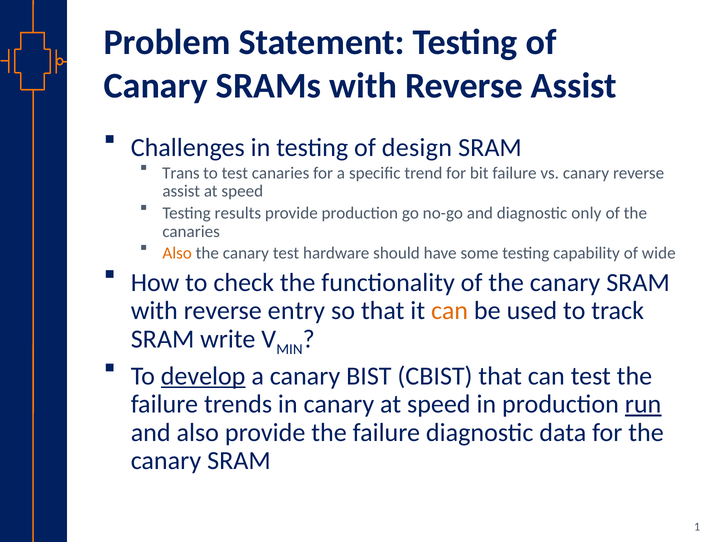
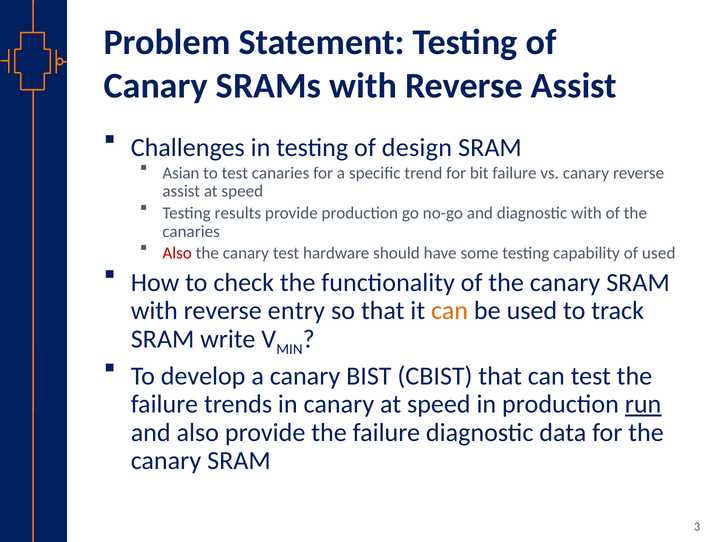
Trans: Trans -> Asian
diagnostic only: only -> with
Also at (177, 253) colour: orange -> red
of wide: wide -> used
develop underline: present -> none
1: 1 -> 3
